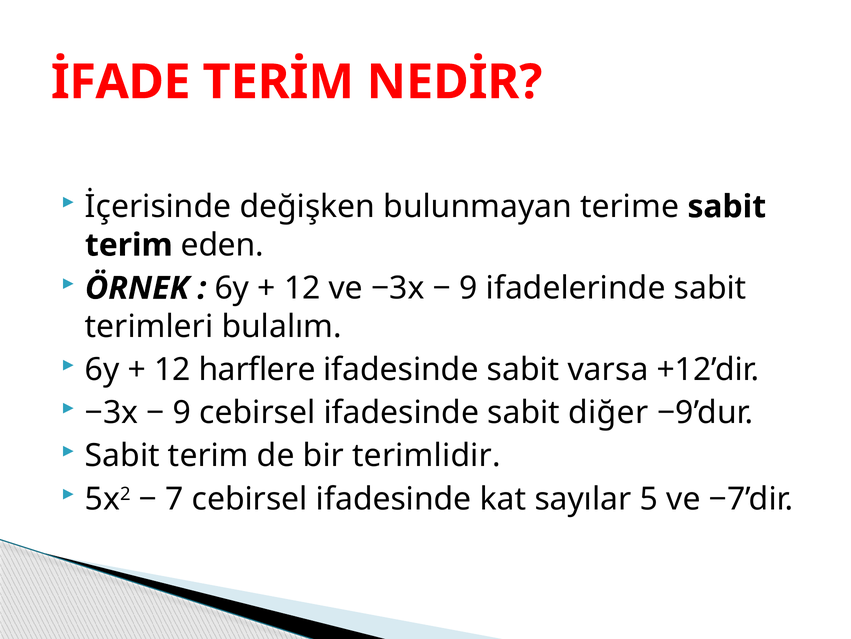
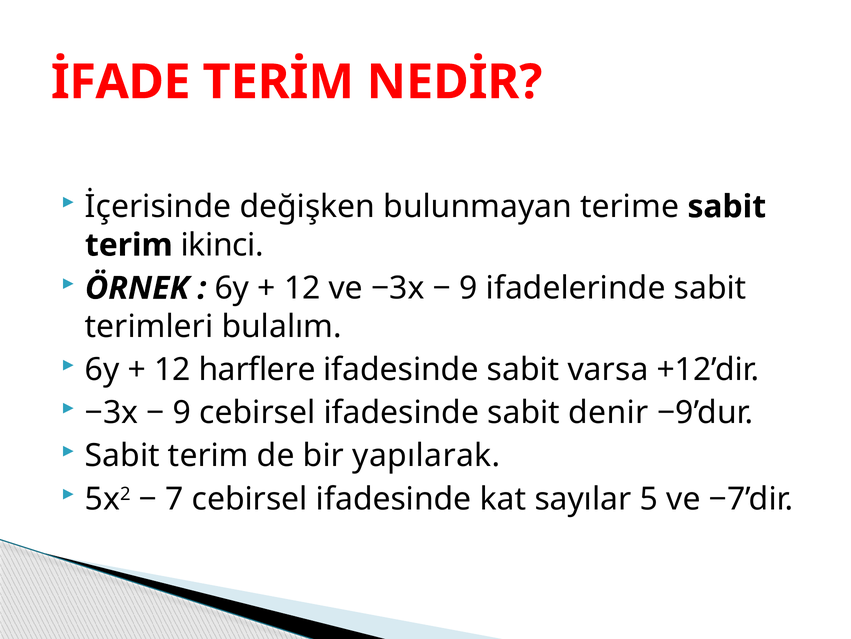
eden: eden -> ikinci
diğer: diğer -> denir
terimlidir: terimlidir -> yapılarak
